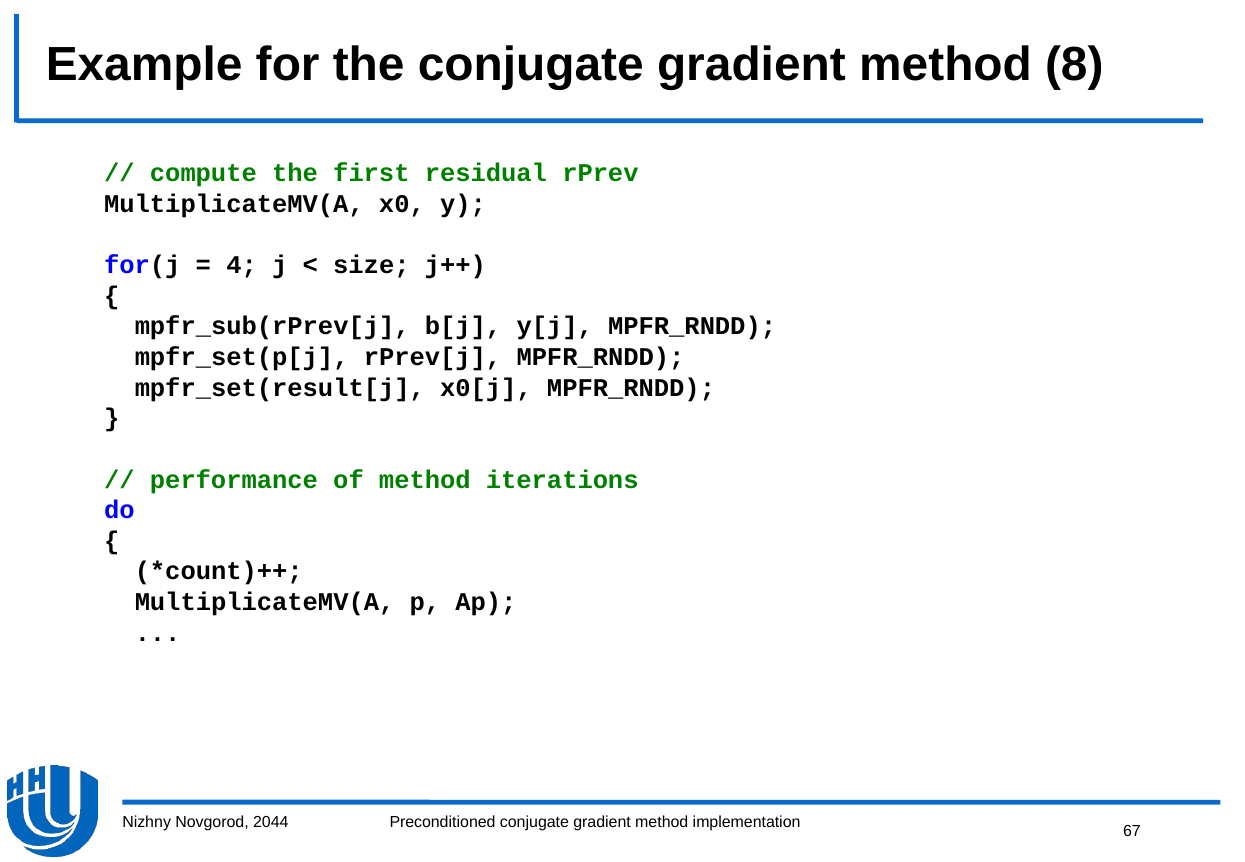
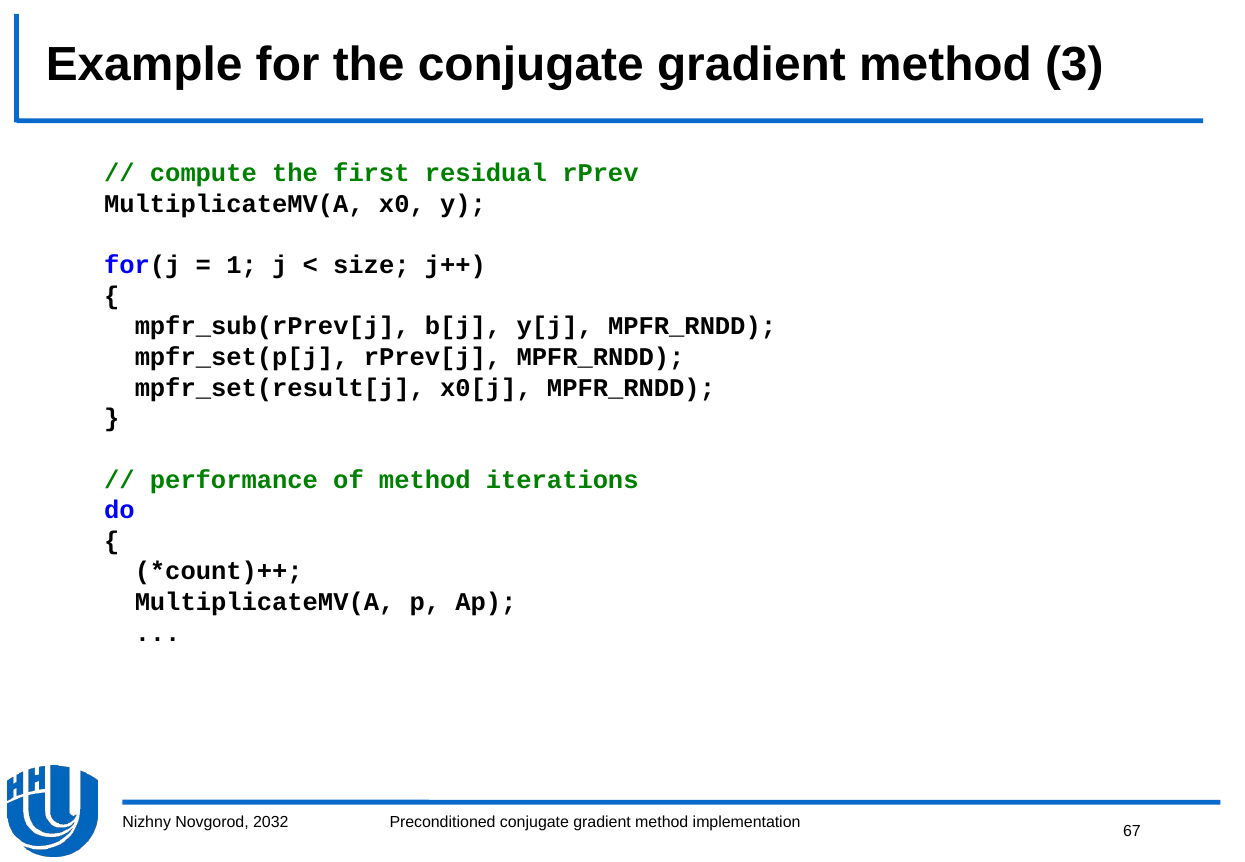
8: 8 -> 3
4: 4 -> 1
2044: 2044 -> 2032
